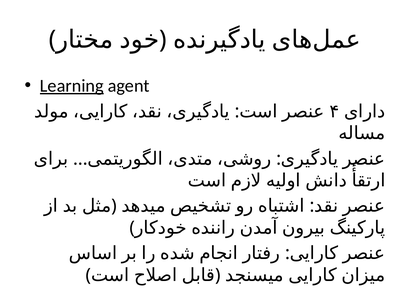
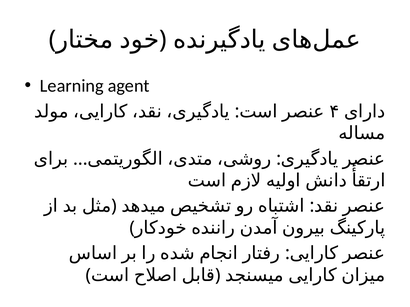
Learning underline: present -> none
